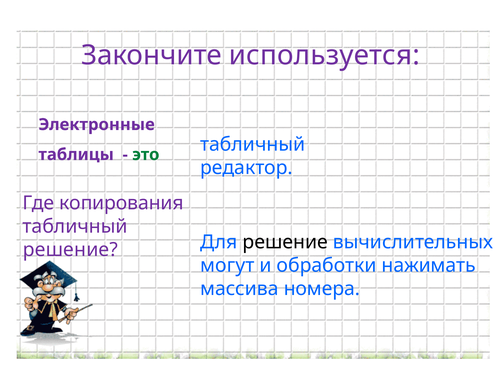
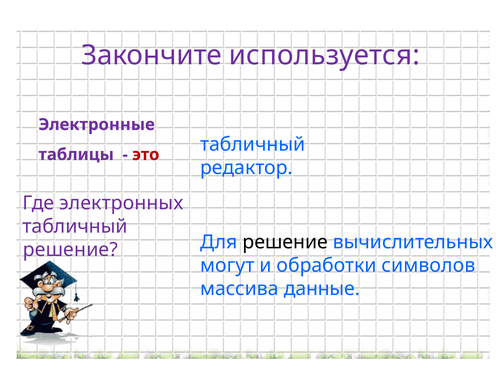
это colour: green -> red
копирования: копирования -> электронных
нажимать: нажимать -> символов
номера: номера -> данные
